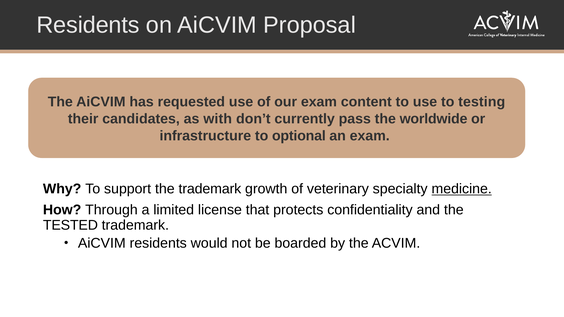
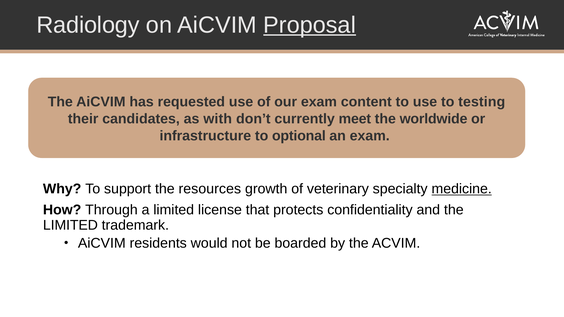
Residents at (88, 25): Residents -> Radiology
Proposal underline: none -> present
pass: pass -> meet
the trademark: trademark -> resources
TESTED at (70, 225): TESTED -> LIMITED
